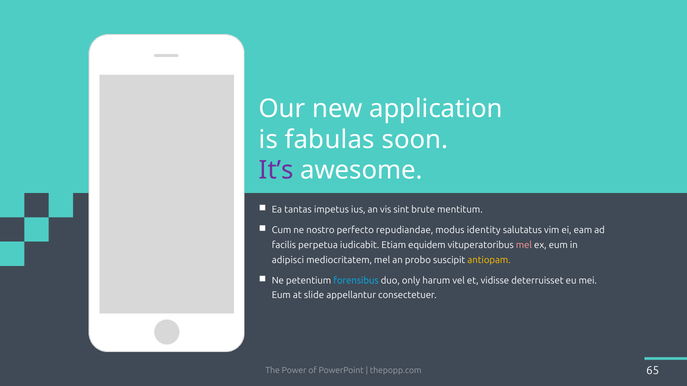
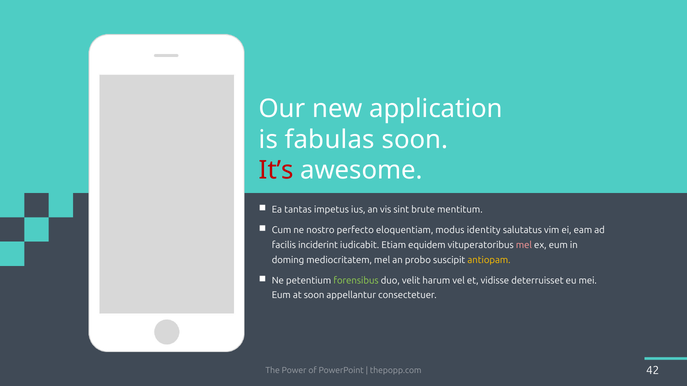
It’s colour: purple -> red
repudiandae: repudiandae -> eloquentiam
perpetua: perpetua -> inciderint
adipisci: adipisci -> doming
forensibus colour: light blue -> light green
only: only -> velit
at slide: slide -> soon
65: 65 -> 42
